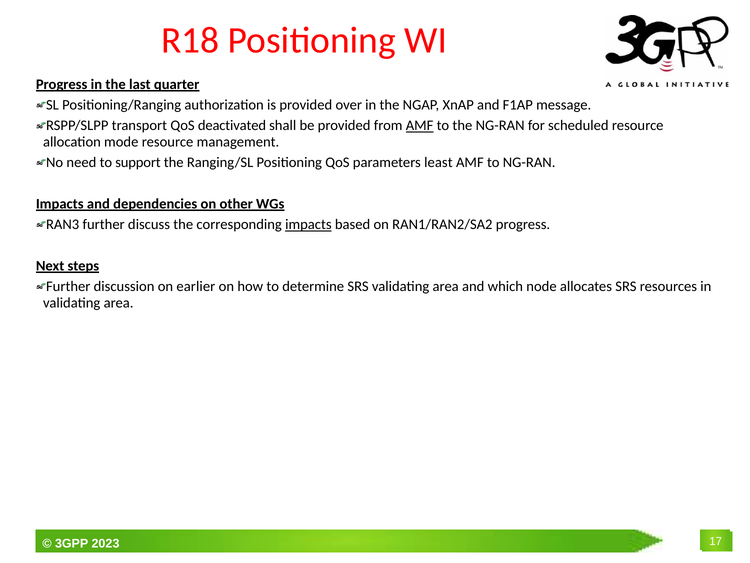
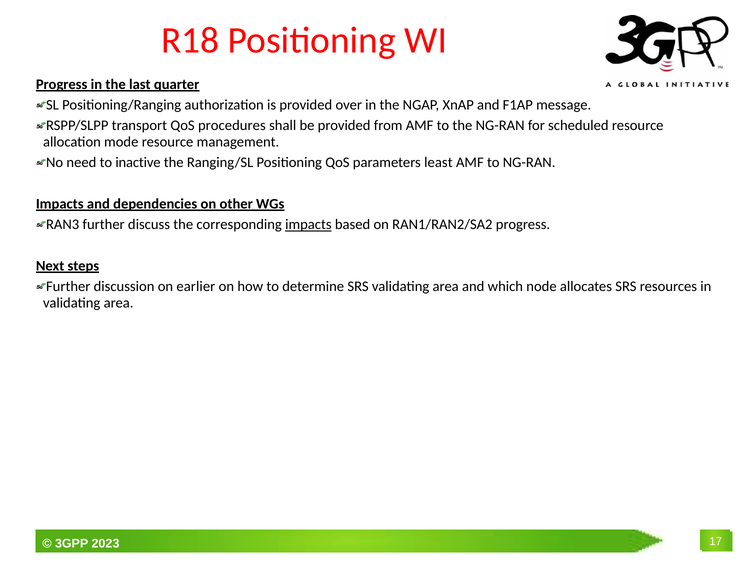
deactivated: deactivated -> procedures
AMF at (420, 126) underline: present -> none
support: support -> inactive
